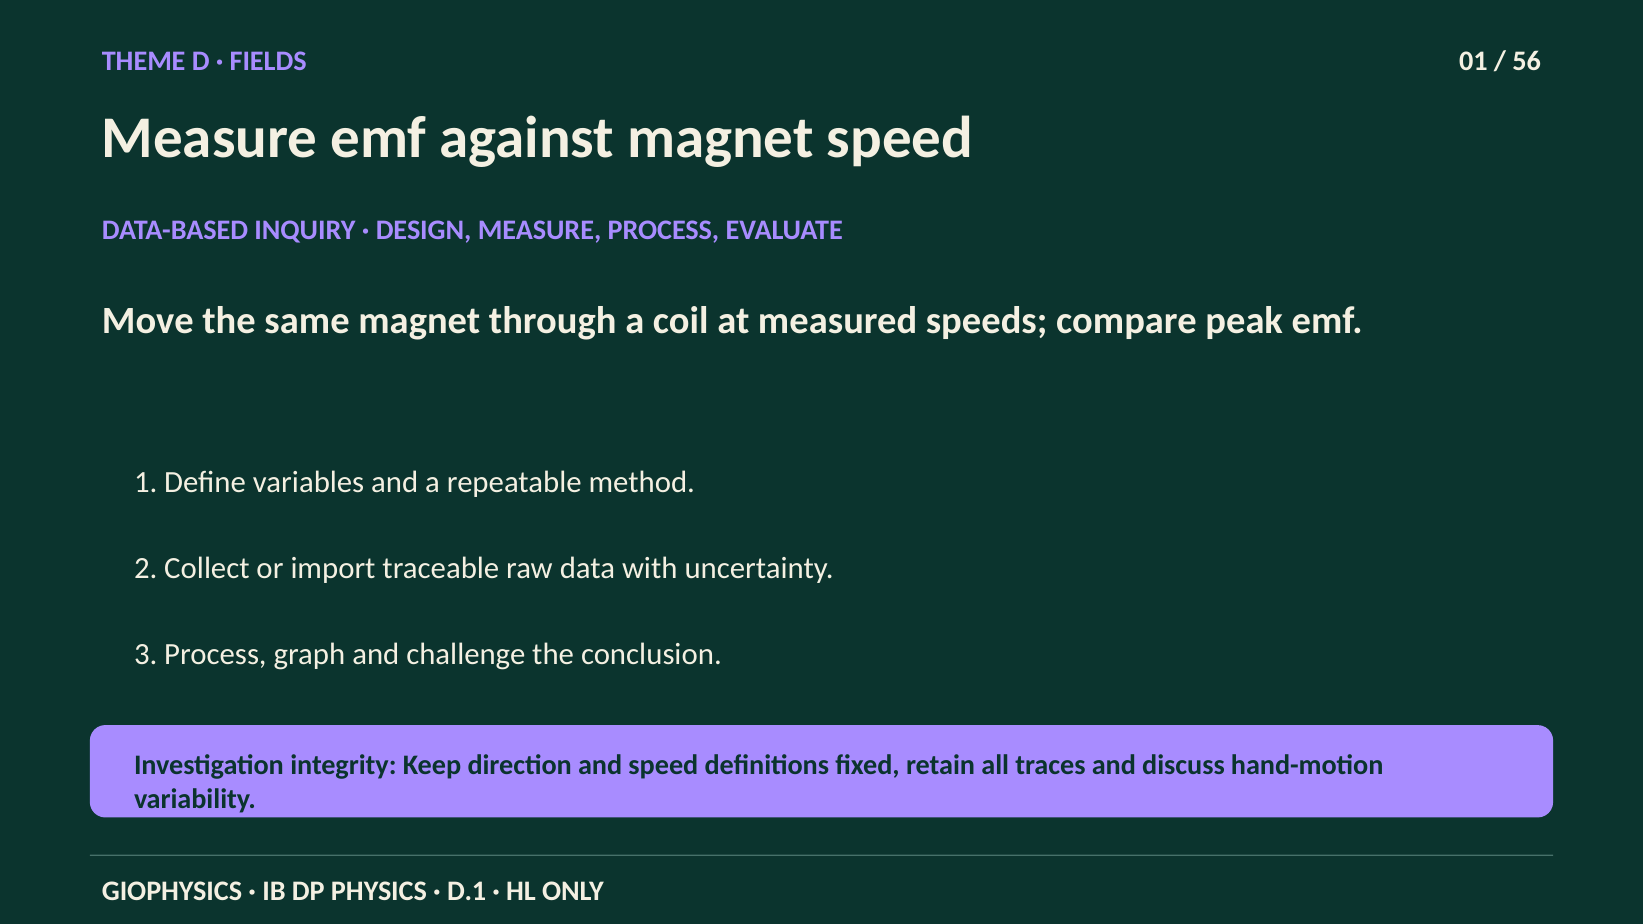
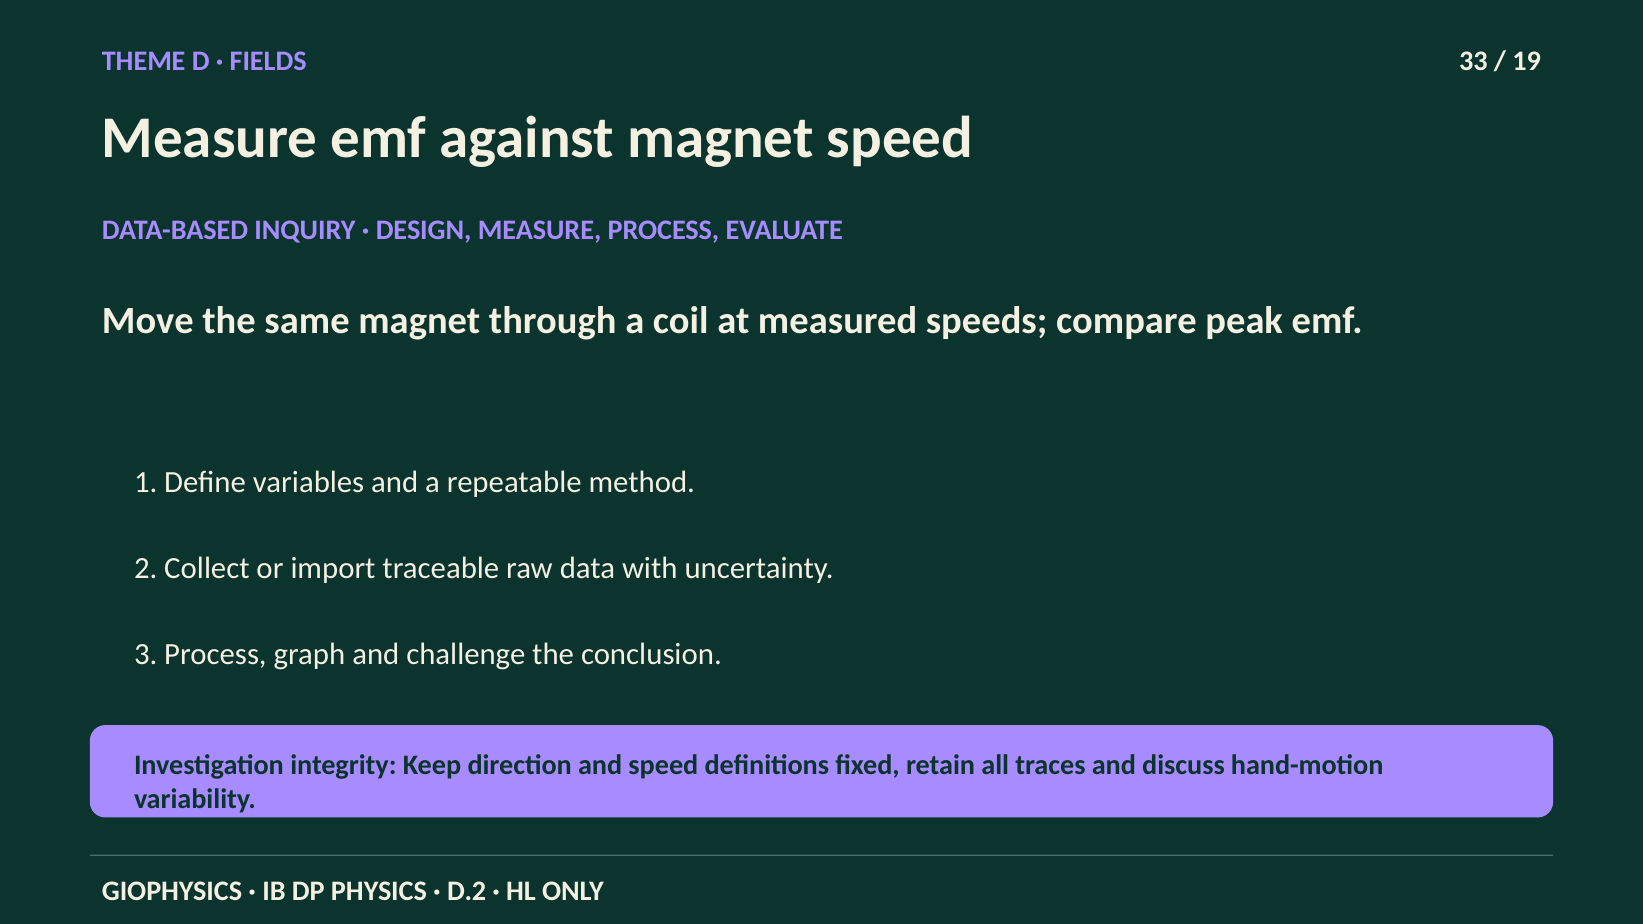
01: 01 -> 33
56: 56 -> 19
D.1: D.1 -> D.2
